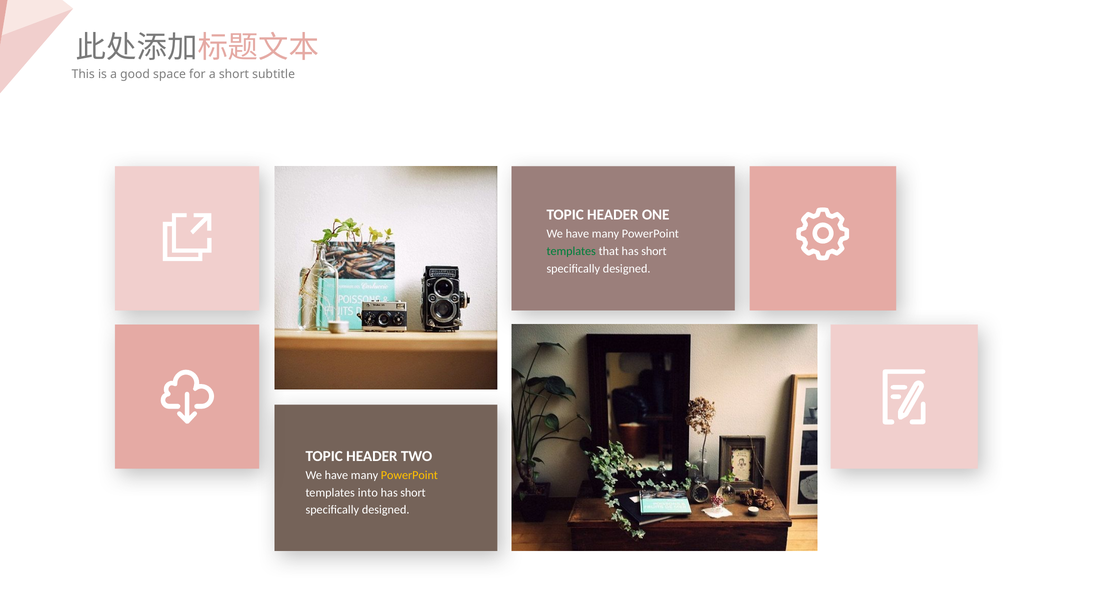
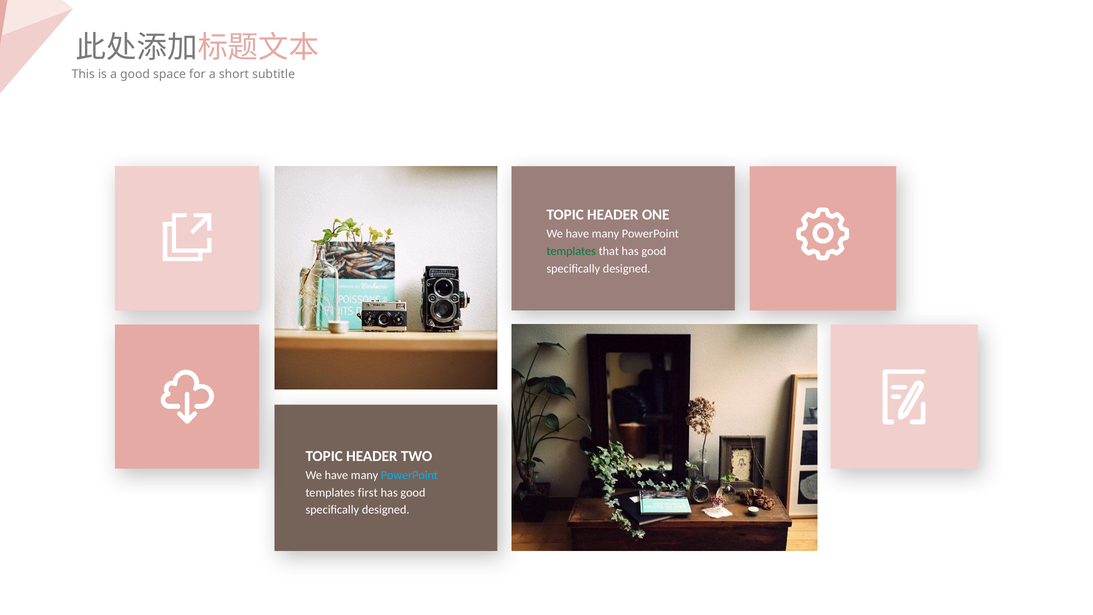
that has short: short -> good
PowerPoint at (409, 475) colour: yellow -> light blue
into: into -> first
short at (413, 492): short -> good
